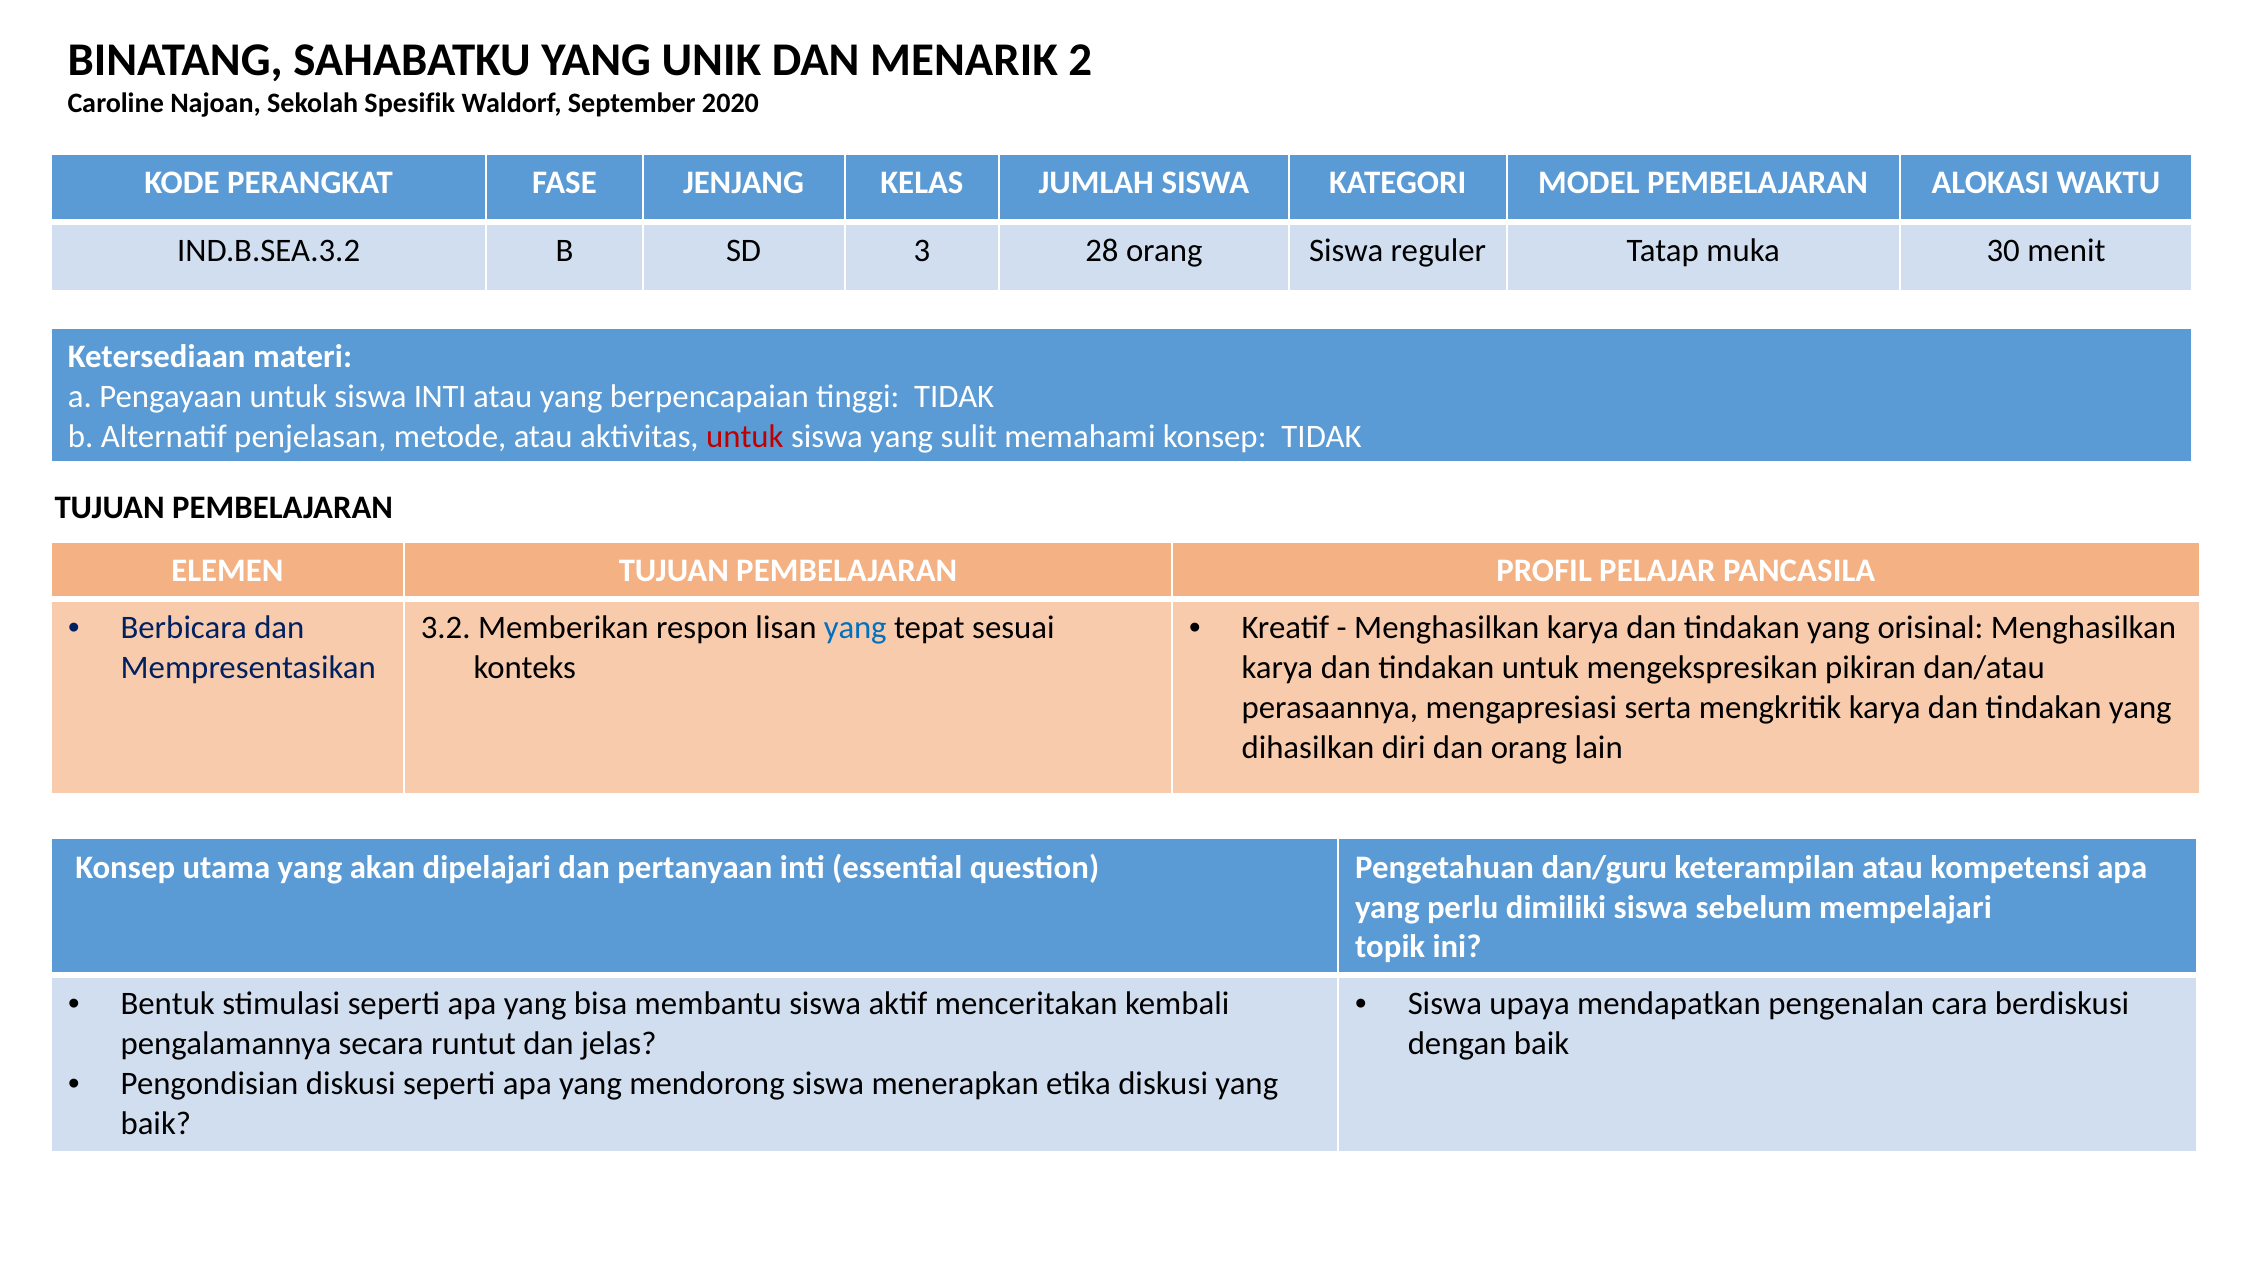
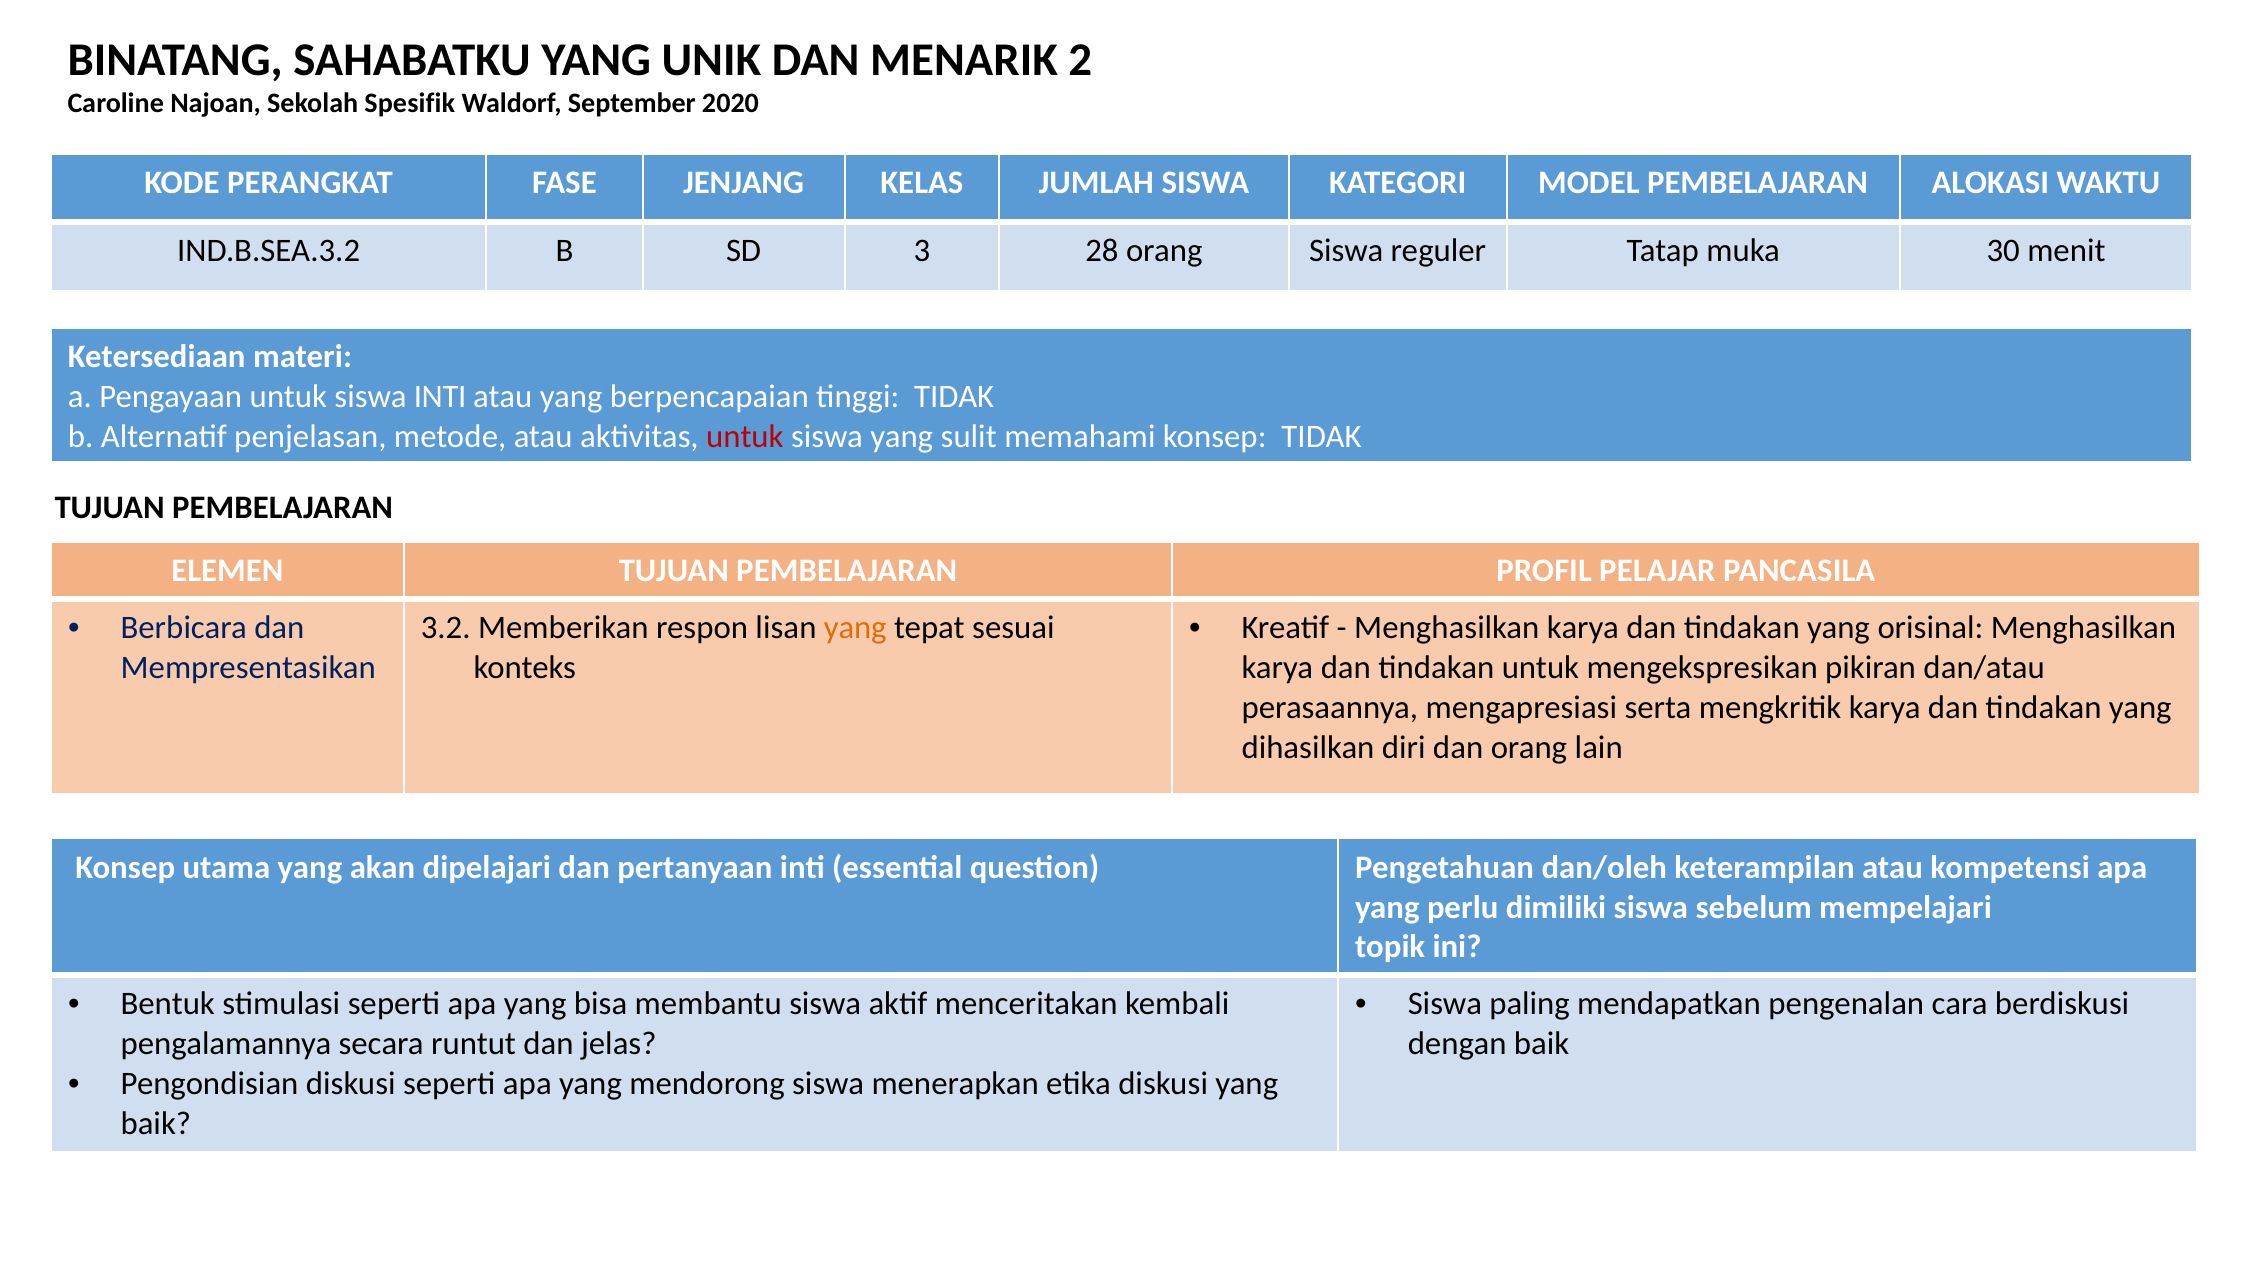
yang at (855, 627) colour: blue -> orange
dan/guru: dan/guru -> dan/oleh
upaya: upaya -> paling
